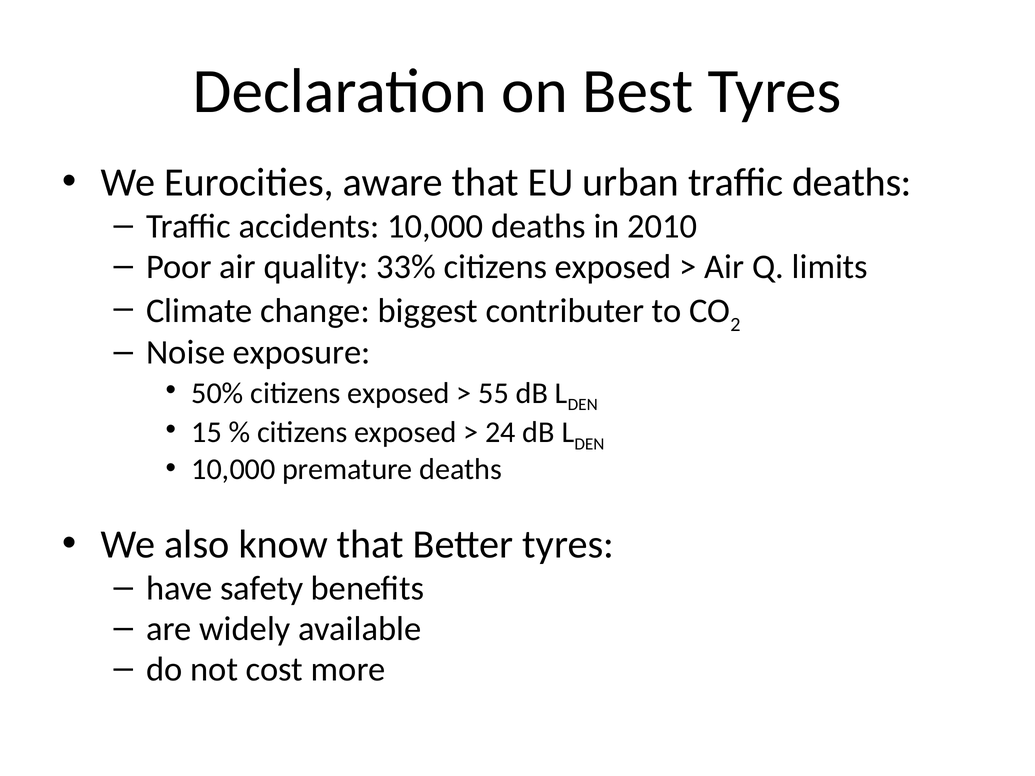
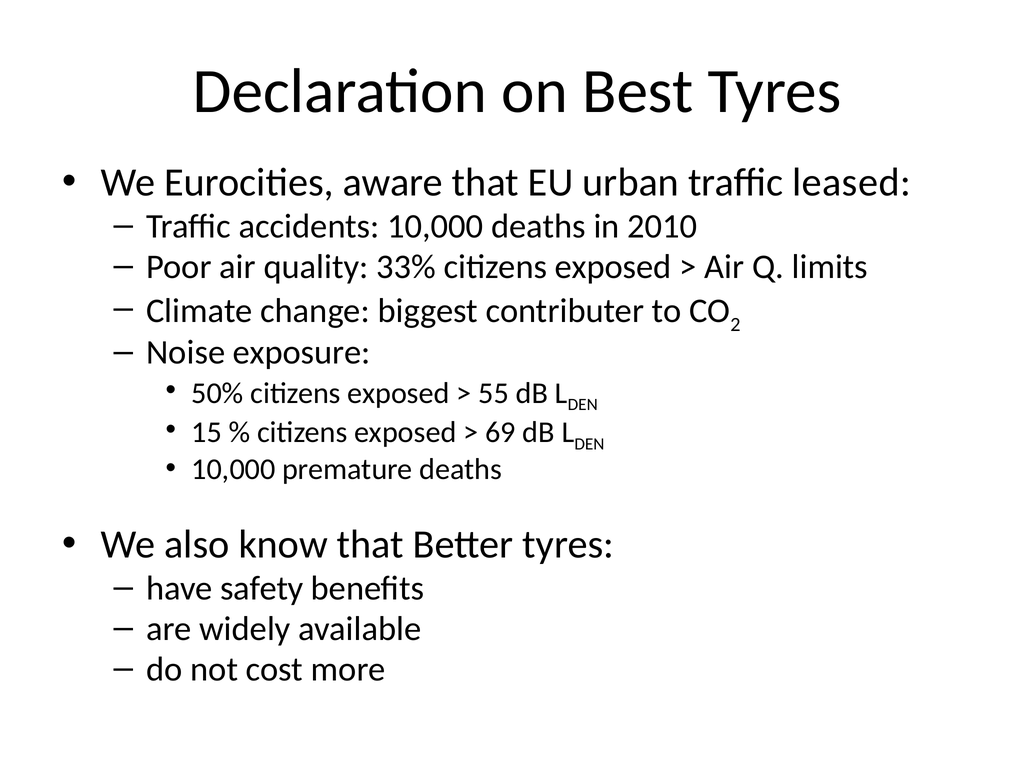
traffic deaths: deaths -> leased
24: 24 -> 69
